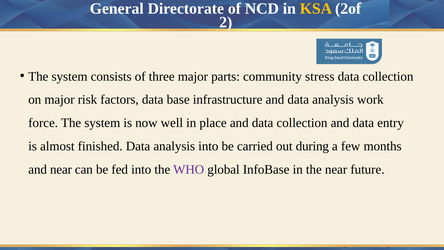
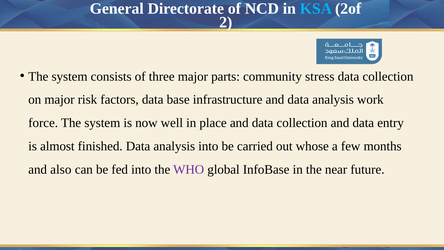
KSA colour: yellow -> light blue
during: during -> whose
and near: near -> also
